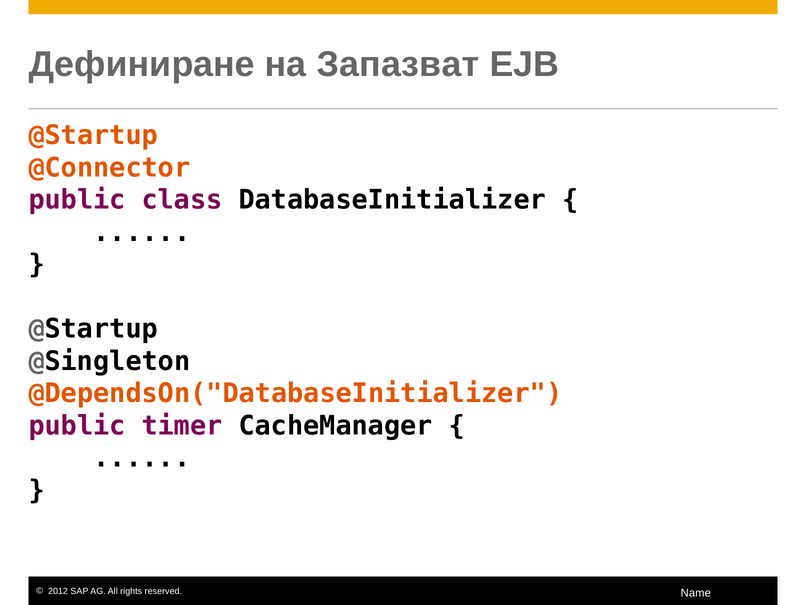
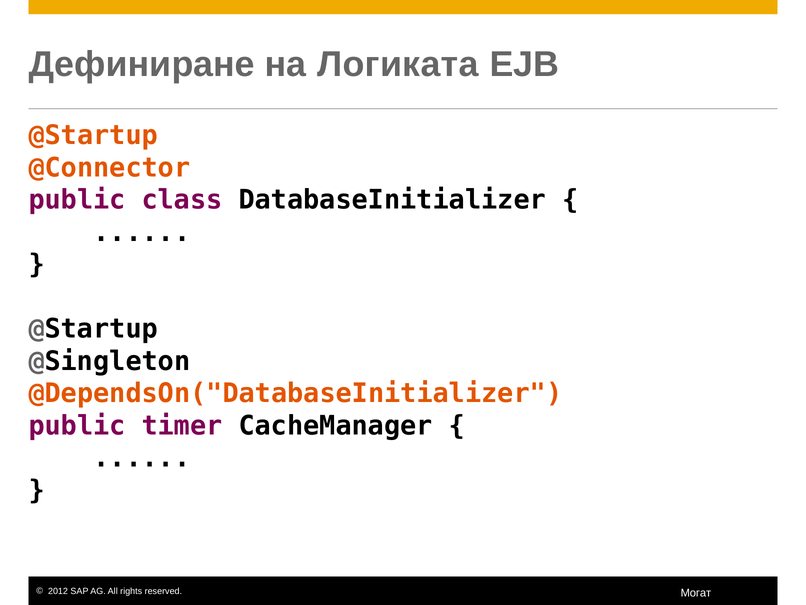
Запазват: Запазват -> Логиката
Name: Name -> Могат
